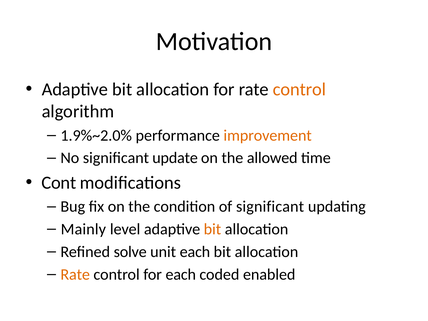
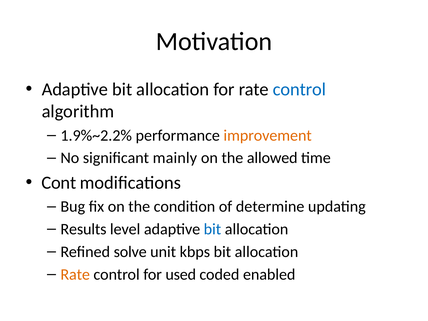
control at (299, 89) colour: orange -> blue
1.9%~2.0%: 1.9%~2.0% -> 1.9%~2.2%
update: update -> mainly
of significant: significant -> determine
Mainly: Mainly -> Results
bit at (212, 229) colour: orange -> blue
unit each: each -> kbps
for each: each -> used
